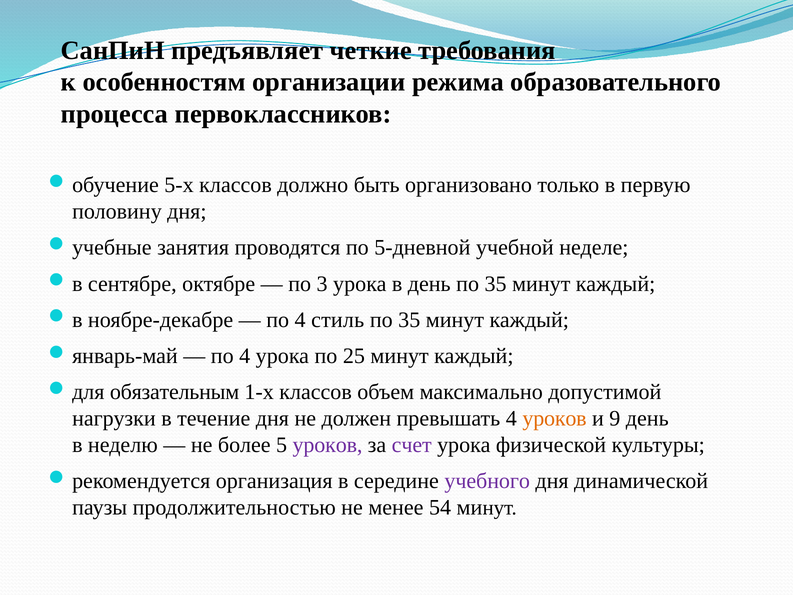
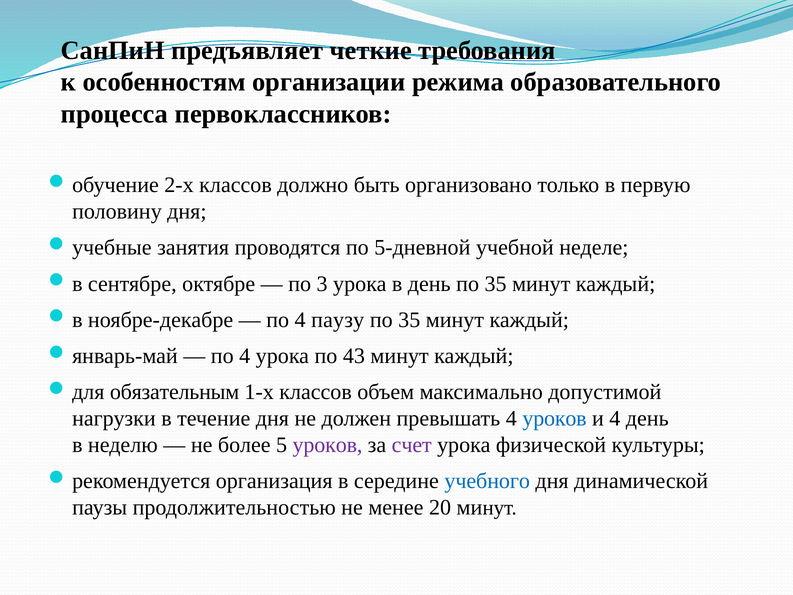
5-х: 5-х -> 2-х
стиль: стиль -> паузу
25: 25 -> 43
уроков at (555, 418) colour: orange -> blue
и 9: 9 -> 4
учебного colour: purple -> blue
54: 54 -> 20
